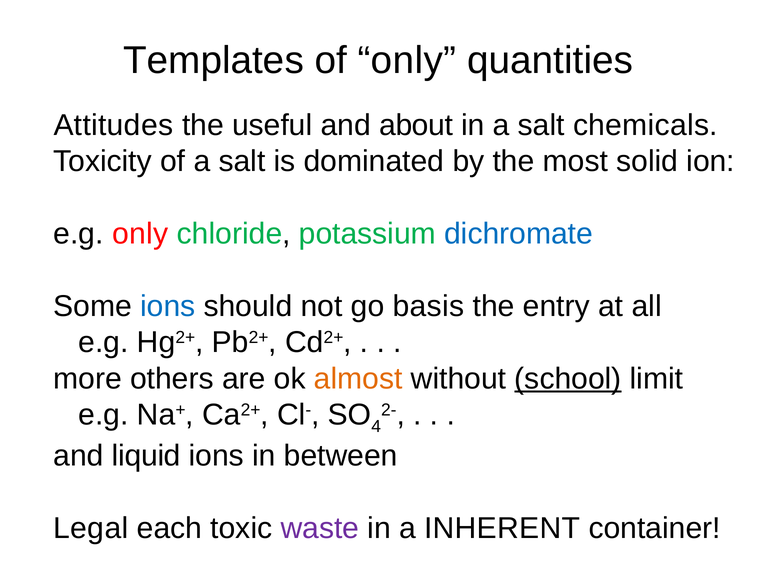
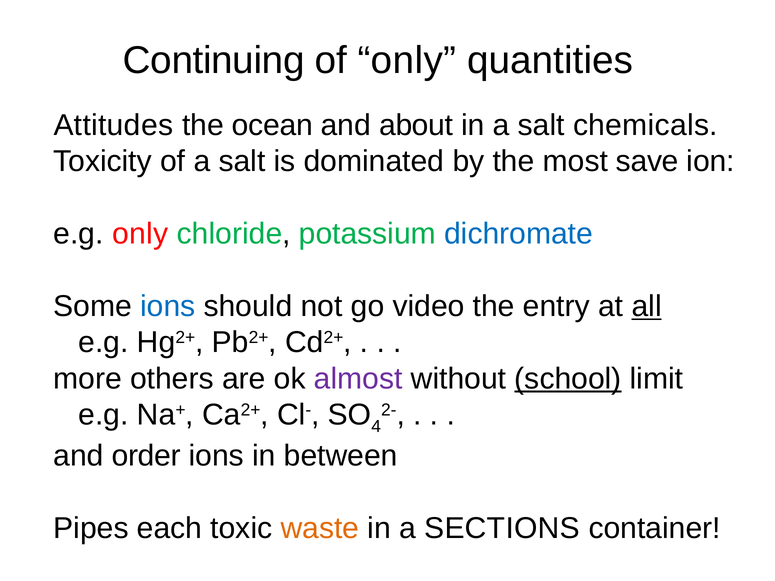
Templates: Templates -> Continuing
useful: useful -> ocean
solid: solid -> save
basis: basis -> video
all underline: none -> present
almost colour: orange -> purple
liquid: liquid -> order
Legal: Legal -> Pipes
waste colour: purple -> orange
INHERENT: INHERENT -> SECTIONS
